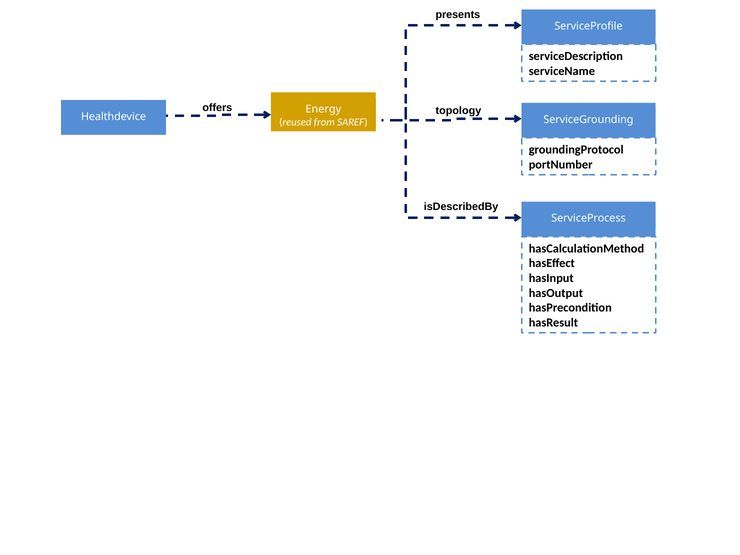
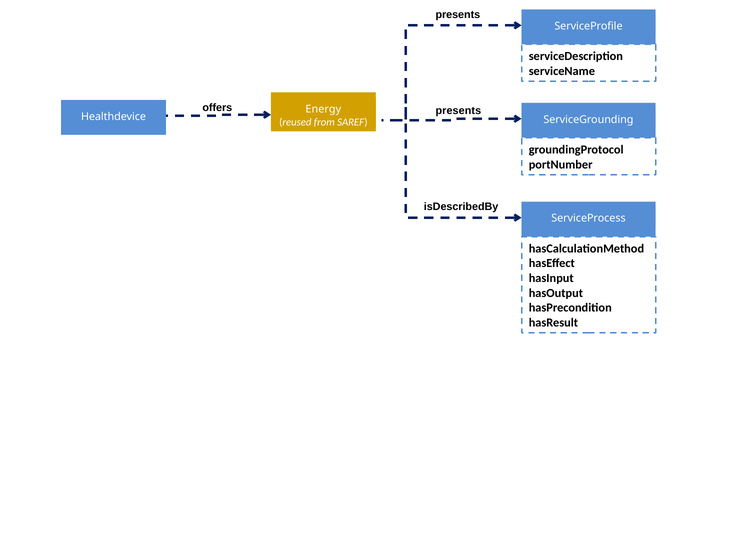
topology at (458, 110): topology -> presents
